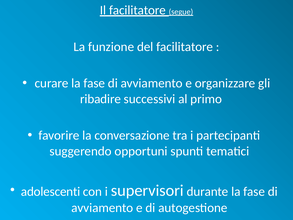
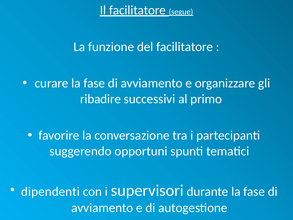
adolescenti: adolescenti -> dipendenti
